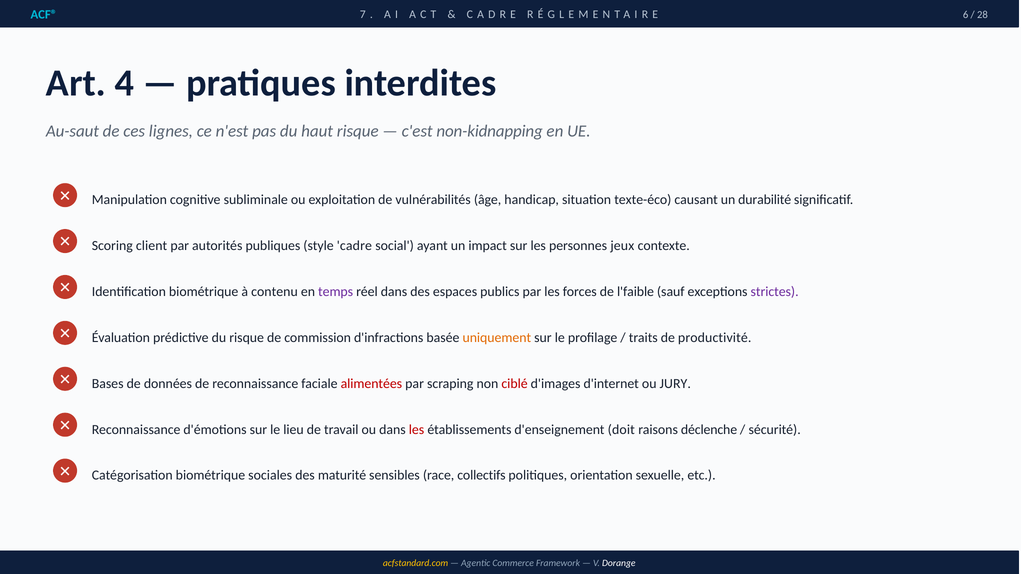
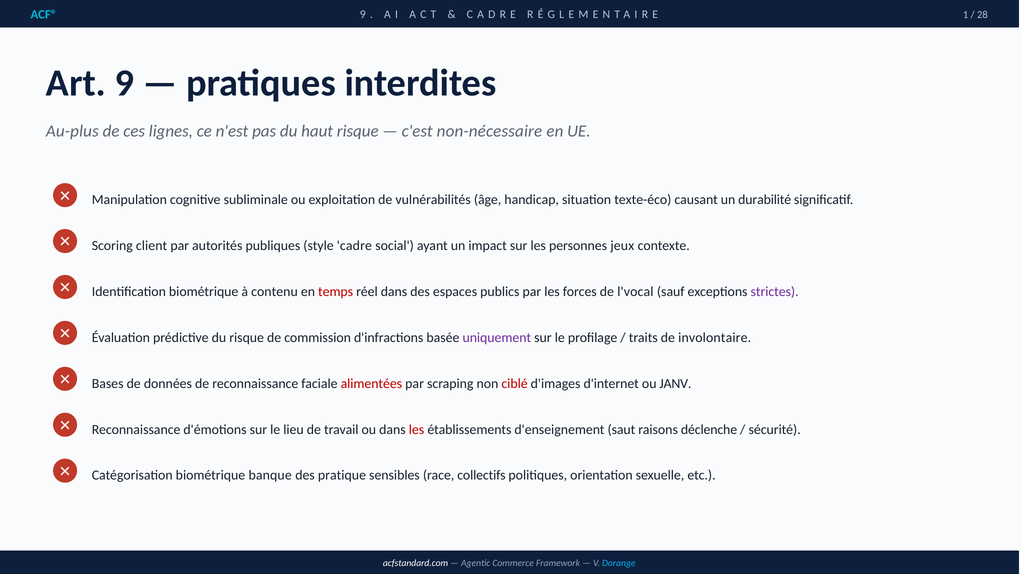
ACF® 7: 7 -> 9
6: 6 -> 1
Art 4: 4 -> 9
Au-saut: Au-saut -> Au-plus
non-kidnapping: non-kidnapping -> non-nécessaire
temps colour: purple -> red
l'faible: l'faible -> l'vocal
uniquement colour: orange -> purple
productivité: productivité -> involontaire
JURY: JURY -> JANV
doit: doit -> saut
sociales: sociales -> banque
maturité: maturité -> pratique
acfstandard.com colour: yellow -> white
Dorange colour: white -> light blue
